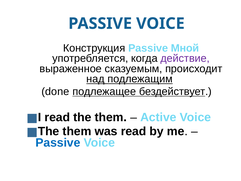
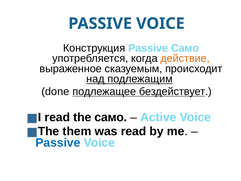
Passive Мной: Мной -> Само
действие colour: purple -> orange
read the them: them -> само
